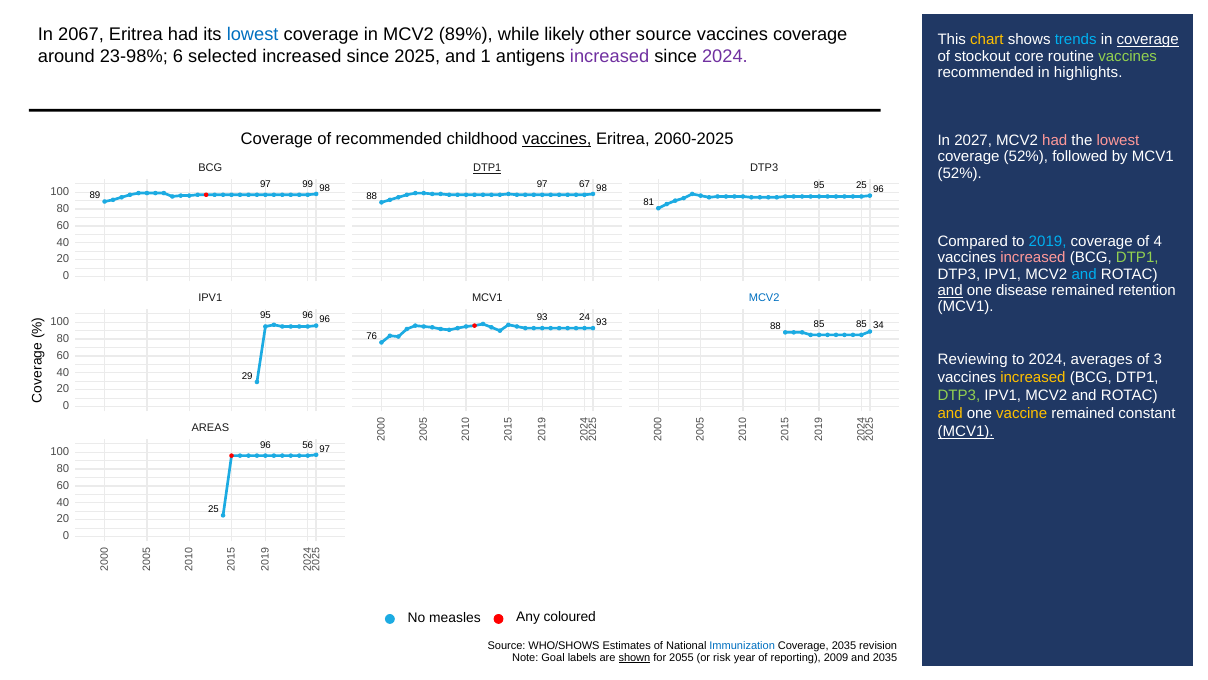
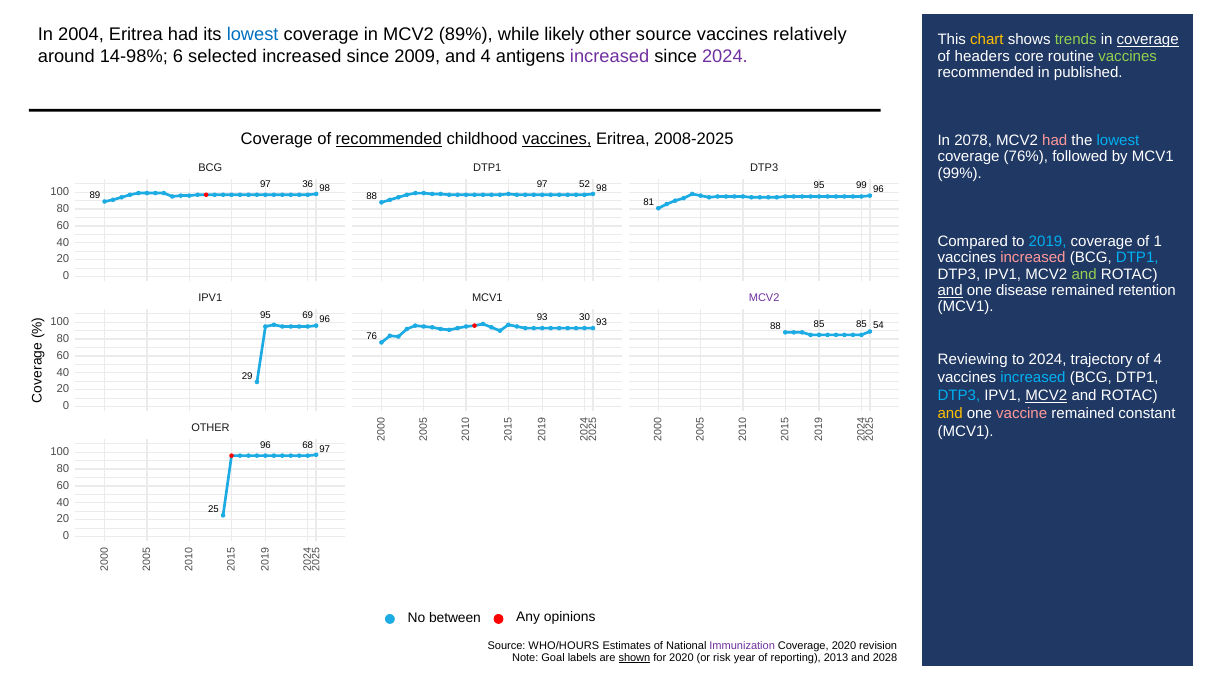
2067: 2067 -> 2004
vaccines coverage: coverage -> relatively
trends colour: light blue -> light green
23-98%: 23-98% -> 14-98%
since 2025: 2025 -> 2009
and 1: 1 -> 4
stockout: stockout -> headers
highlights: highlights -> published
recommended at (389, 139) underline: none -> present
2060-2025: 2060-2025 -> 2008-2025
2027: 2027 -> 2078
lowest at (1118, 141) colour: pink -> light blue
coverage 52%: 52% -> 76%
DTP1 at (487, 168) underline: present -> none
52% at (960, 173): 52% -> 99%
99: 99 -> 36
67: 67 -> 52
95 25: 25 -> 99
of 4: 4 -> 1
DTP1 at (1137, 258) colour: light green -> light blue
and at (1084, 274) colour: light blue -> light green
MCV2 at (764, 298) colour: blue -> purple
95 96: 96 -> 69
24: 24 -> 30
34: 34 -> 54
averages: averages -> trajectory
of 3: 3 -> 4
increased at (1033, 377) colour: yellow -> light blue
DTP3 at (959, 395) colour: light green -> light blue
MCV2 at (1046, 395) underline: none -> present
vaccine colour: yellow -> pink
AREAS at (210, 428): AREAS -> OTHER
MCV1 at (966, 432) underline: present -> none
56: 56 -> 68
measles: measles -> between
coloured: coloured -> opinions
WHO/SHOWS: WHO/SHOWS -> WHO/HOURS
Immunization colour: blue -> purple
Coverage 2035: 2035 -> 2020
for 2055: 2055 -> 2020
2009: 2009 -> 2013
and 2035: 2035 -> 2028
